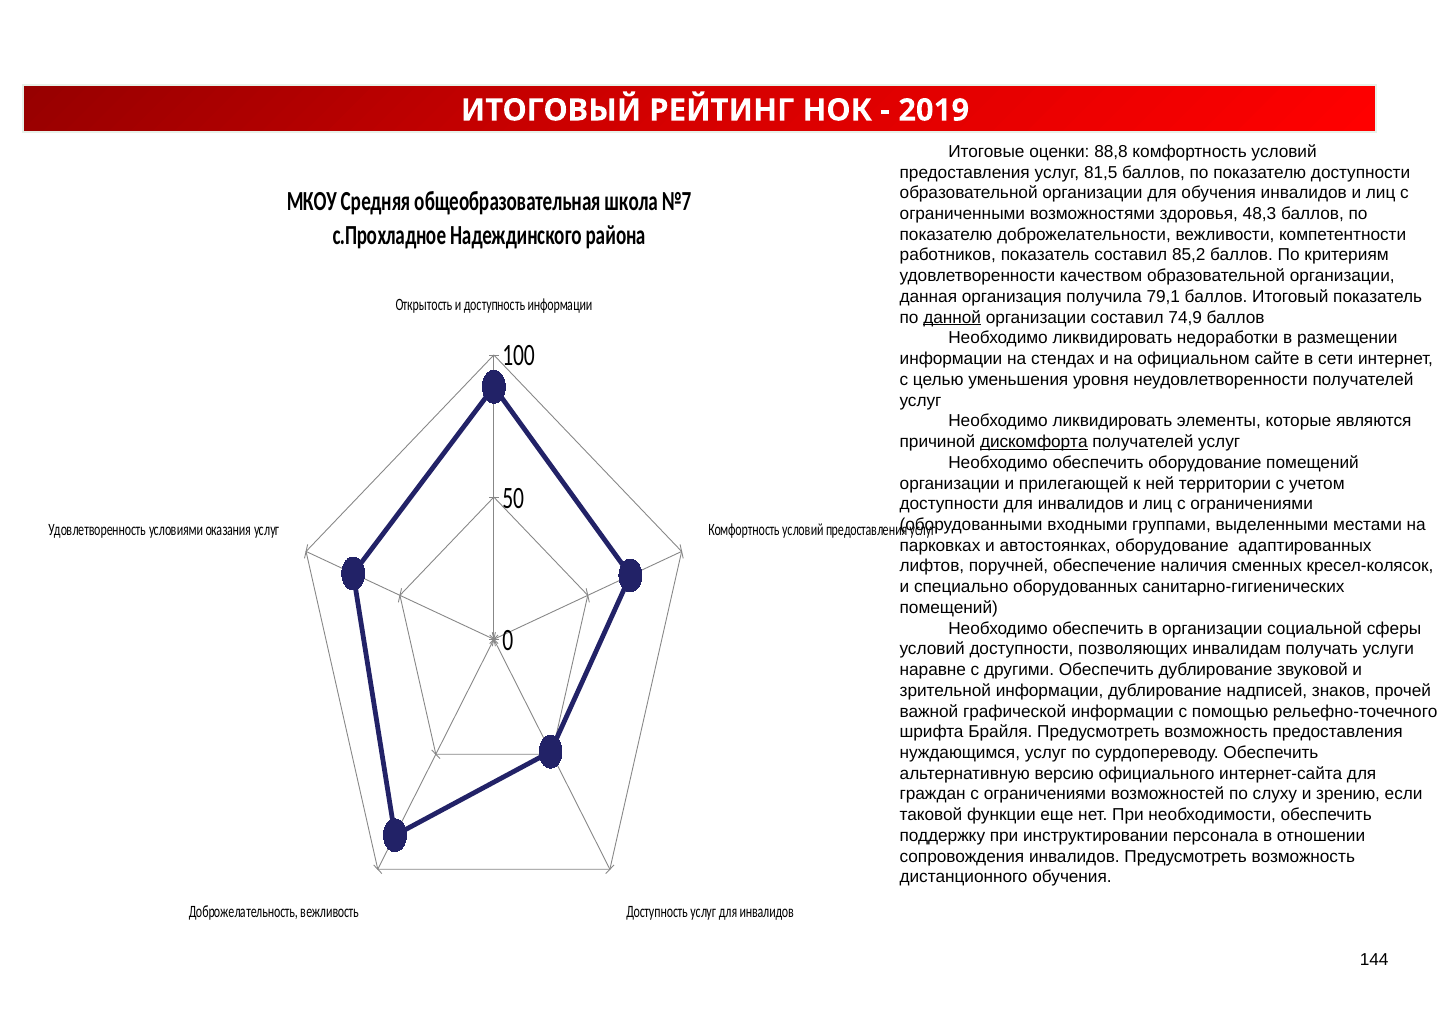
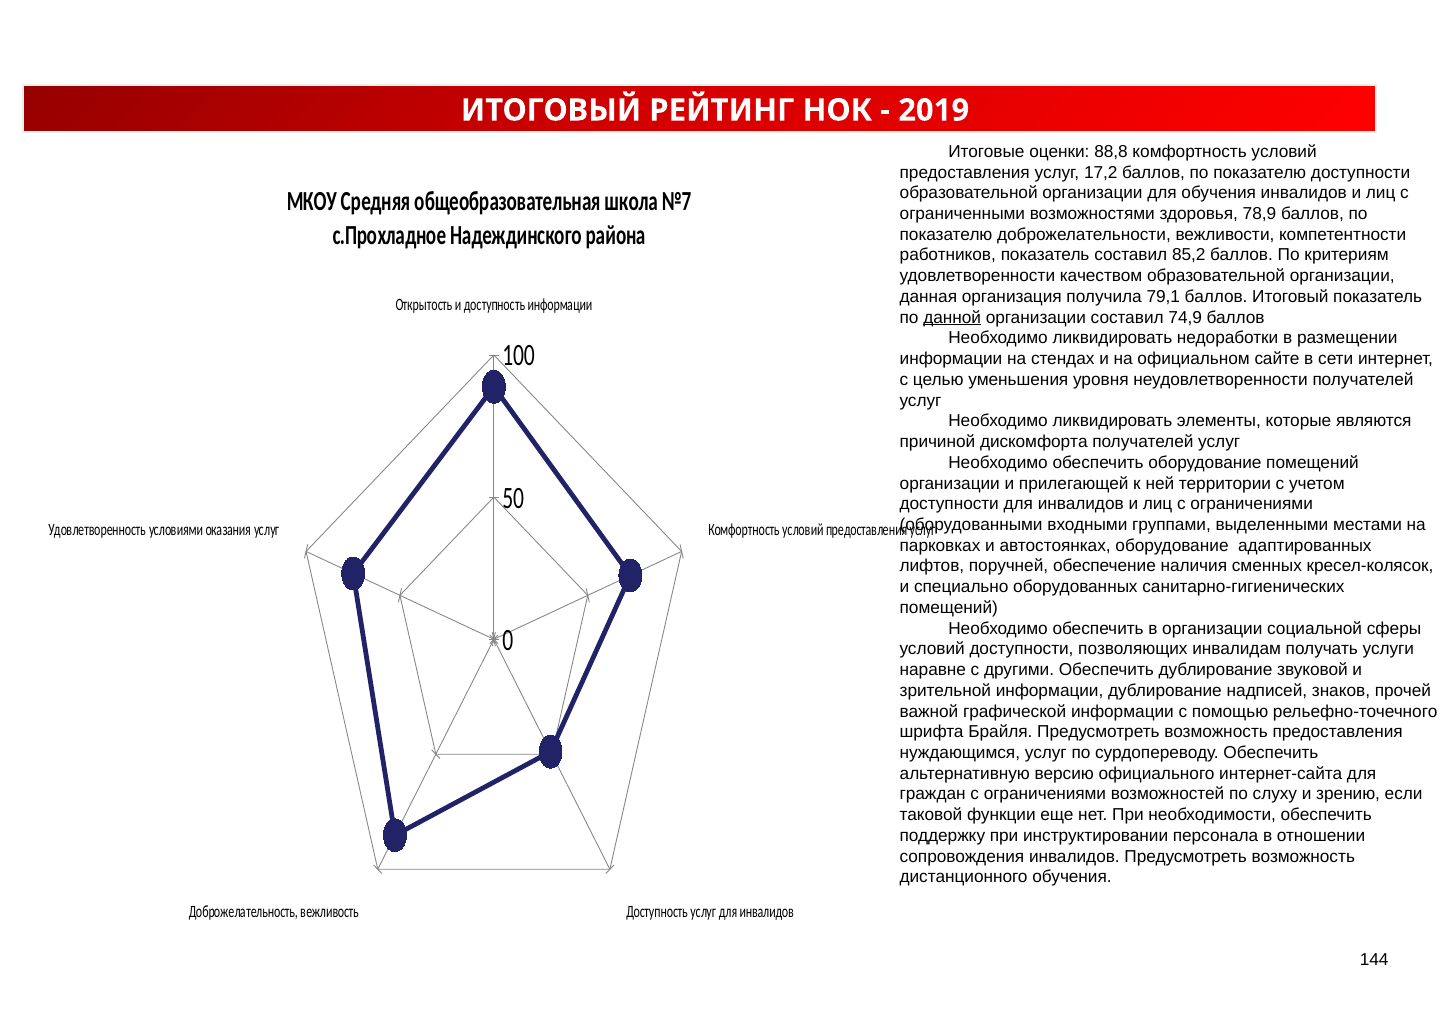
81,5: 81,5 -> 17,2
48,3: 48,3 -> 78,9
дискомфорта underline: present -> none
